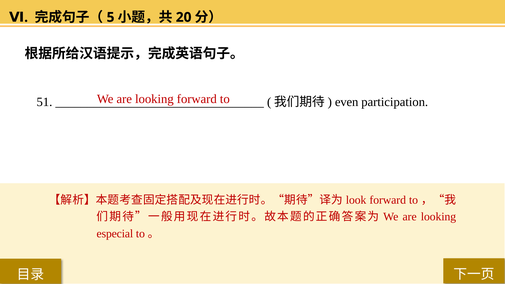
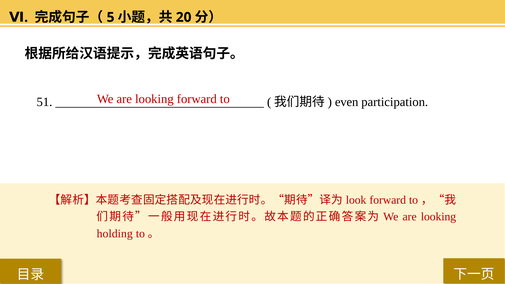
especial: especial -> holding
